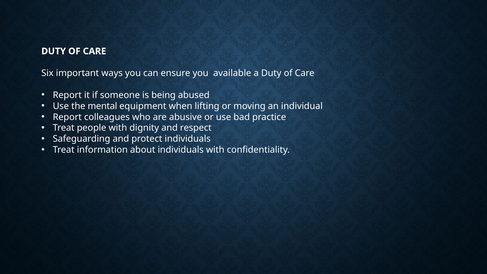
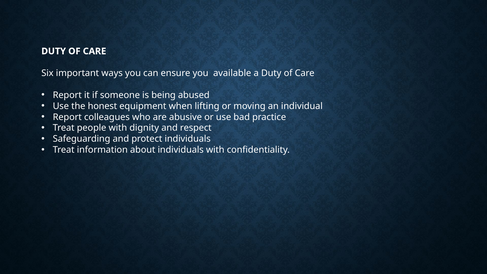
mental: mental -> honest
